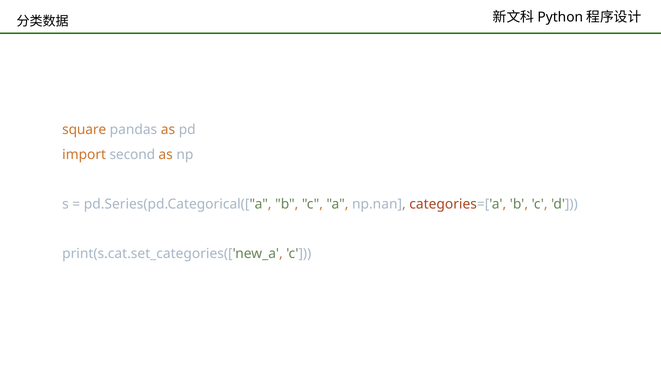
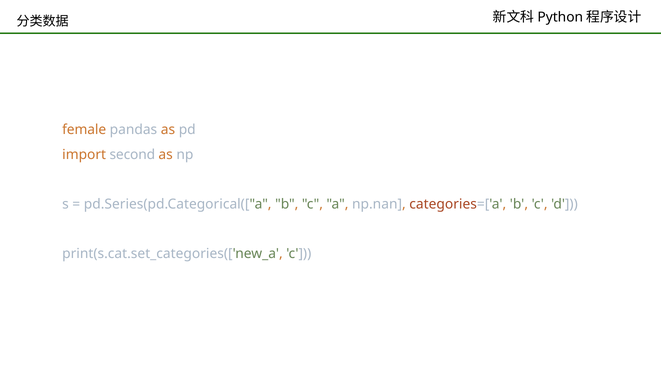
square: square -> female
